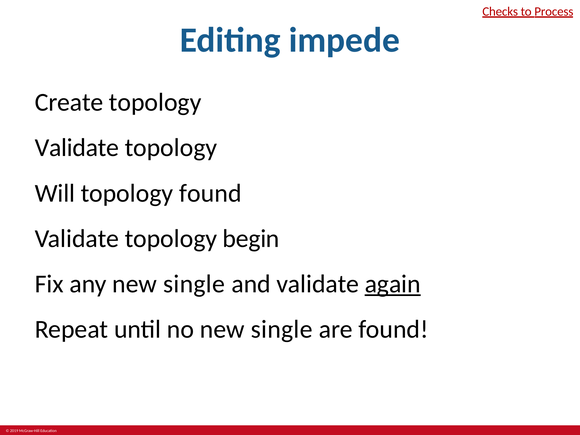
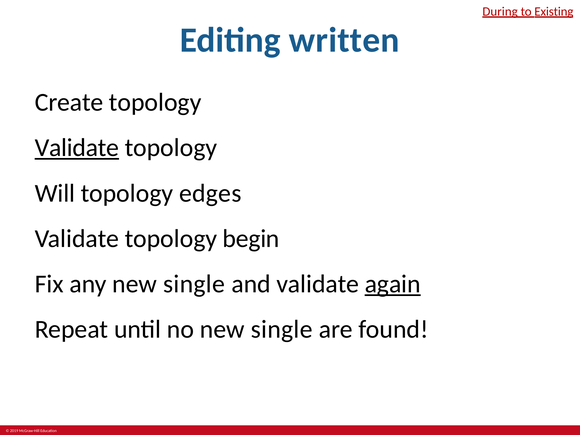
Checks: Checks -> During
Process: Process -> Existing
impede: impede -> written
Validate at (77, 148) underline: none -> present
topology found: found -> edges
